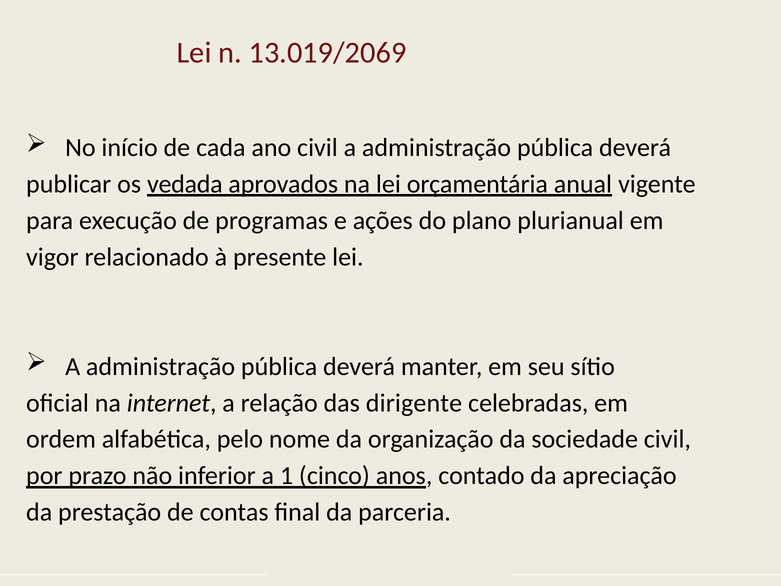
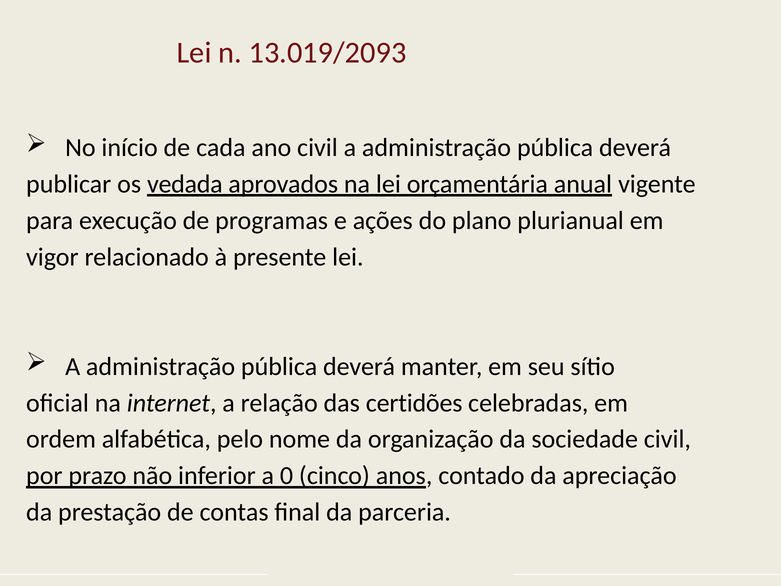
13.019/2069: 13.019/2069 -> 13.019/2093
dirigente: dirigente -> certidões
1: 1 -> 0
